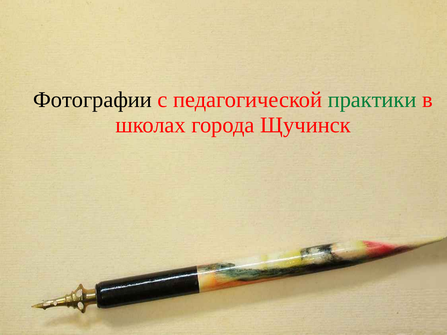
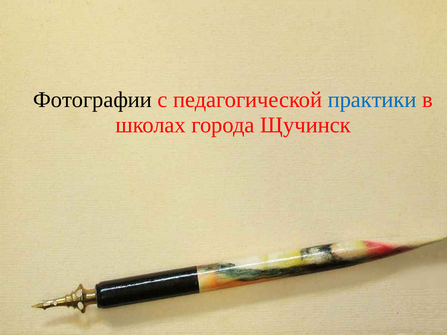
практики colour: green -> blue
